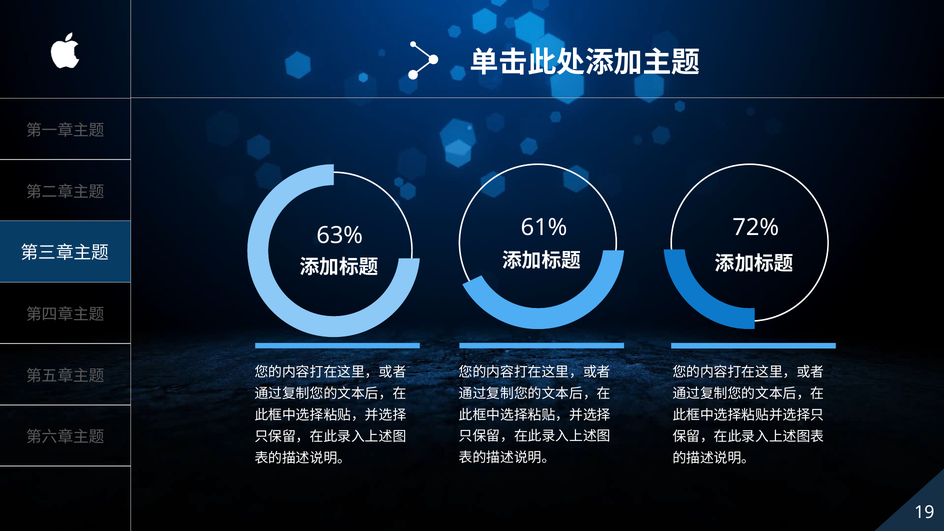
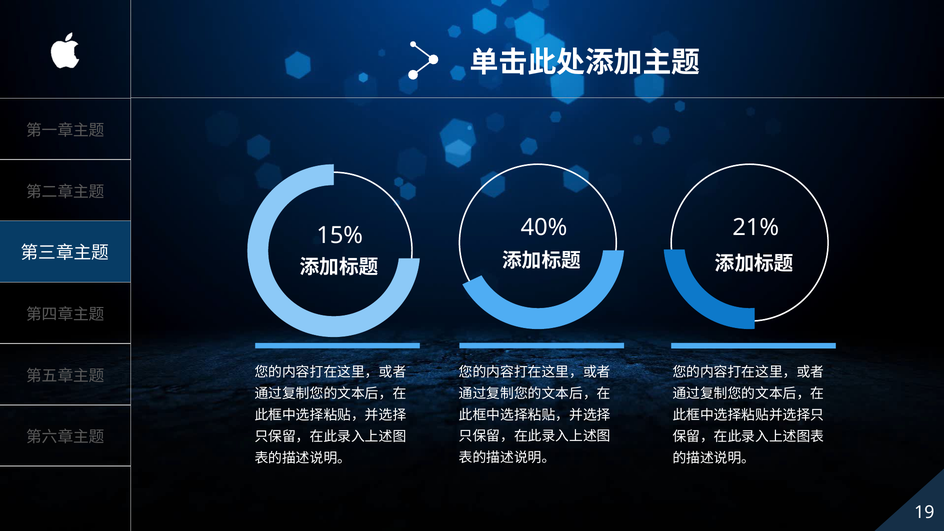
61%: 61% -> 40%
72%: 72% -> 21%
63%: 63% -> 15%
